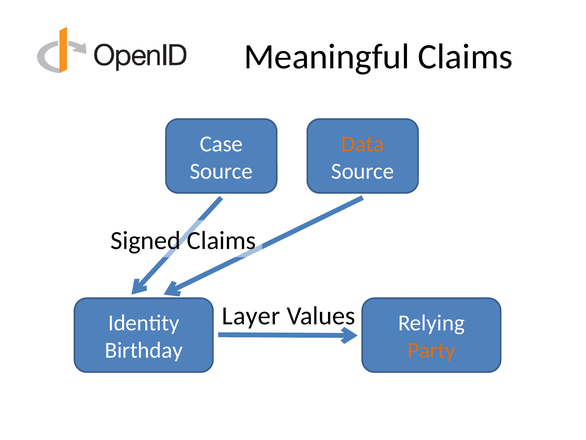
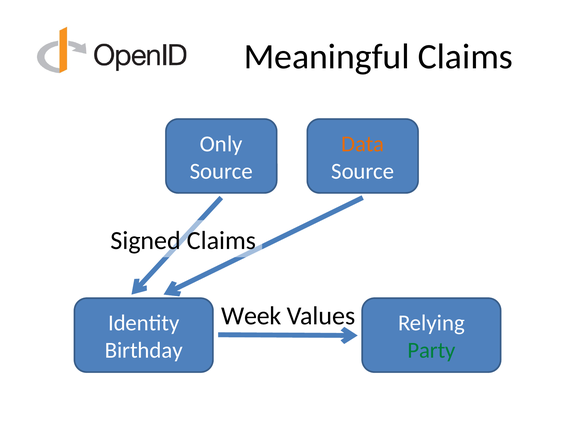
Case: Case -> Only
Layer: Layer -> Week
Party colour: orange -> green
